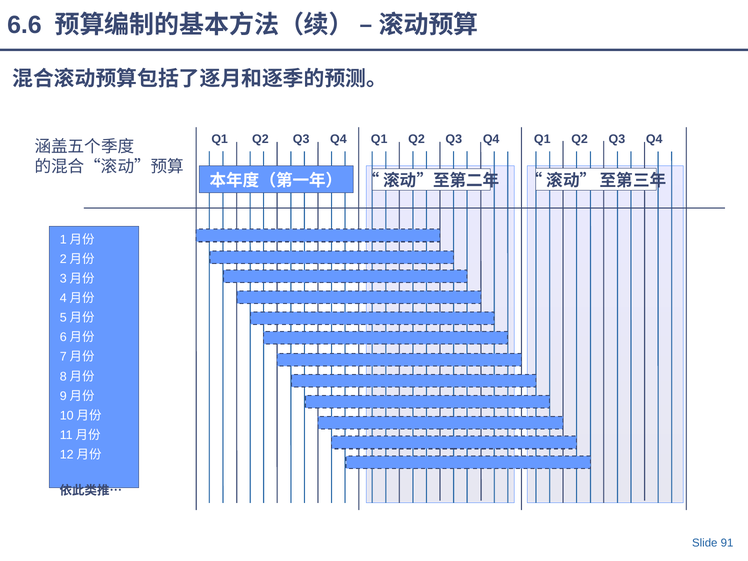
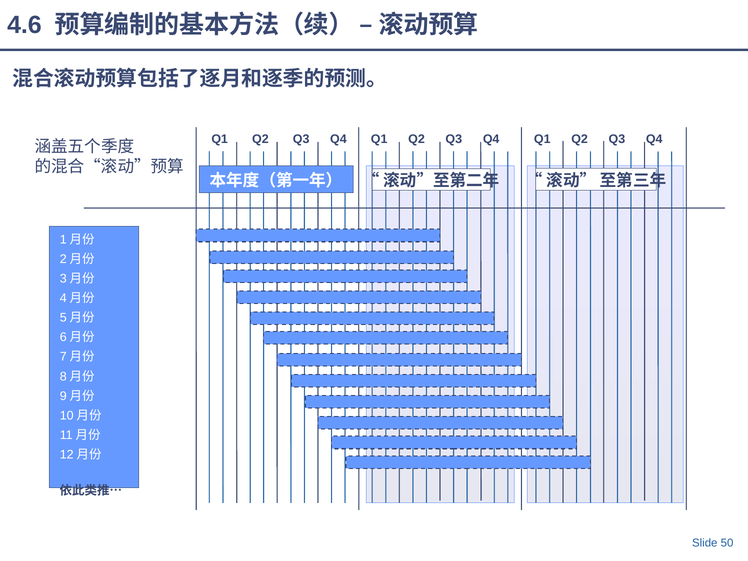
6.6: 6.6 -> 4.6
91: 91 -> 50
